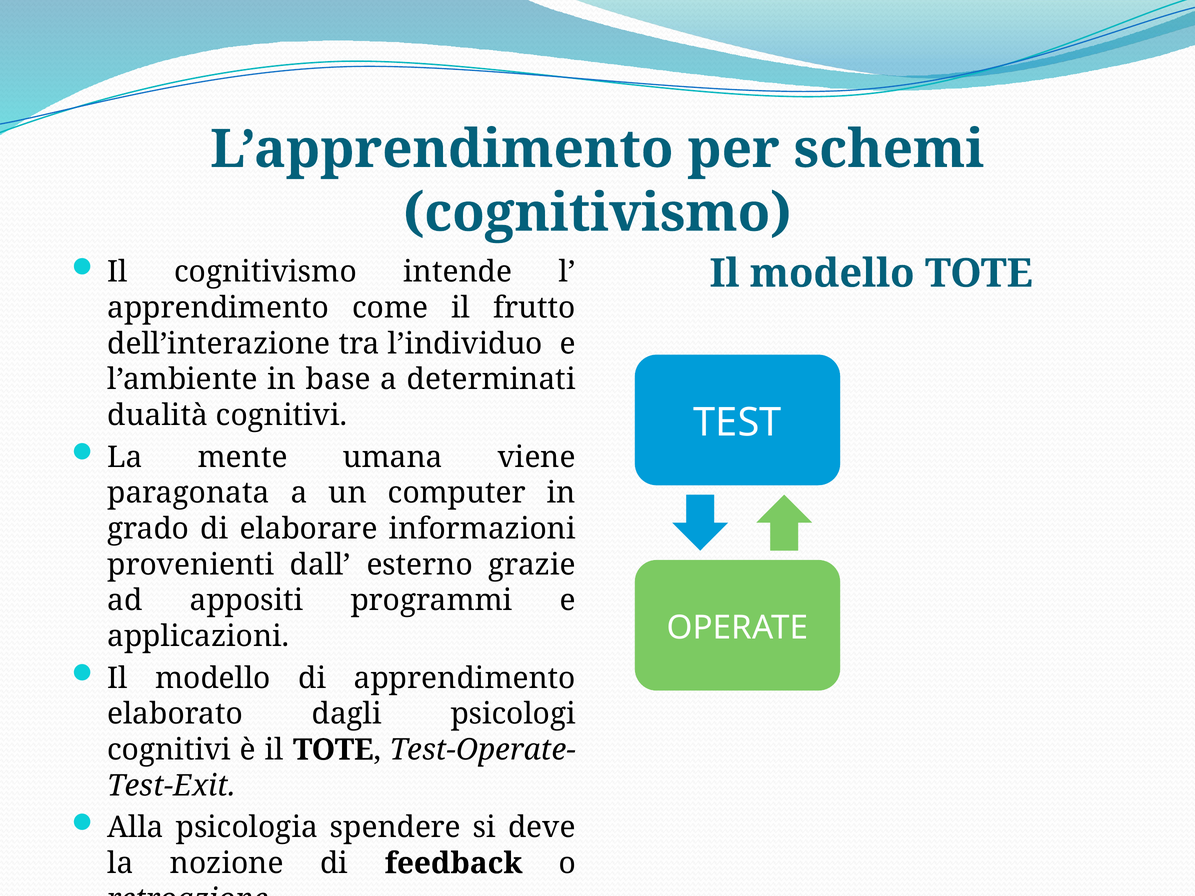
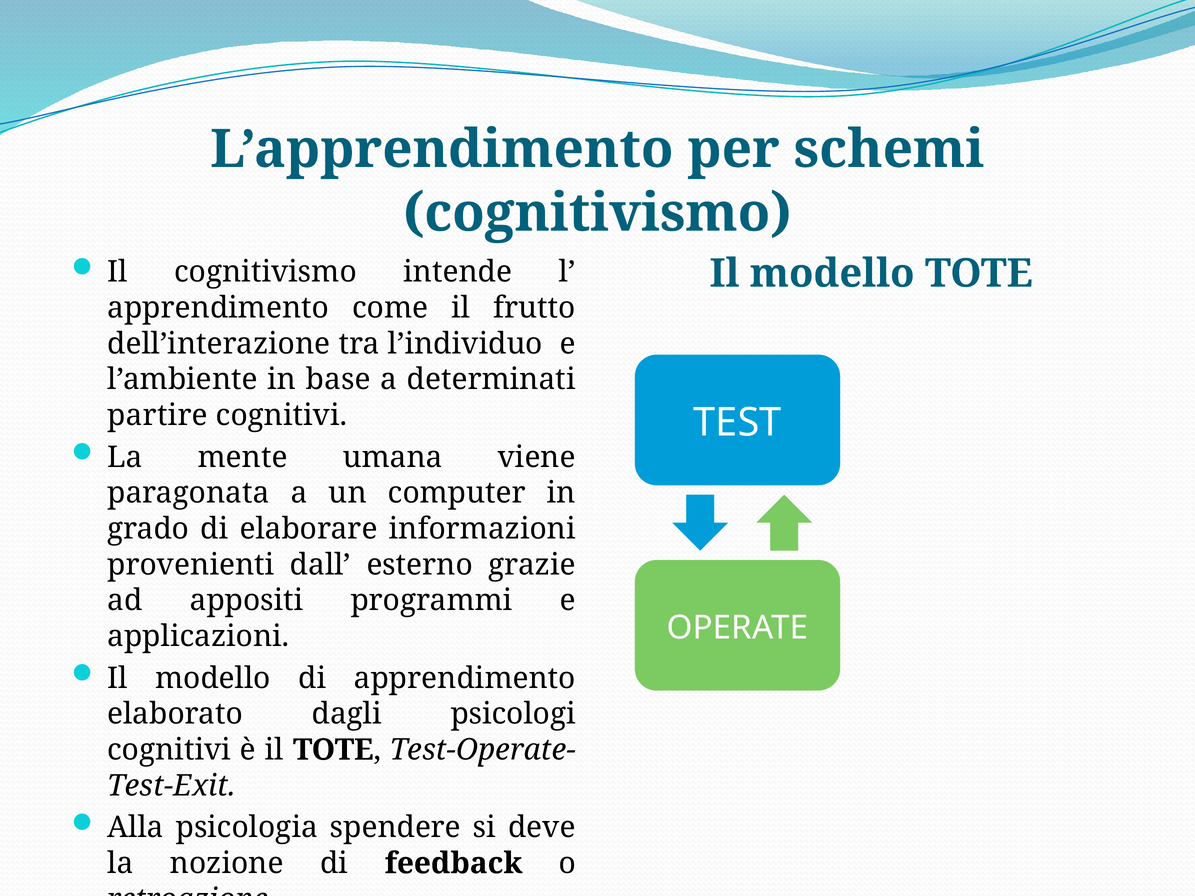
dualità: dualità -> partire
